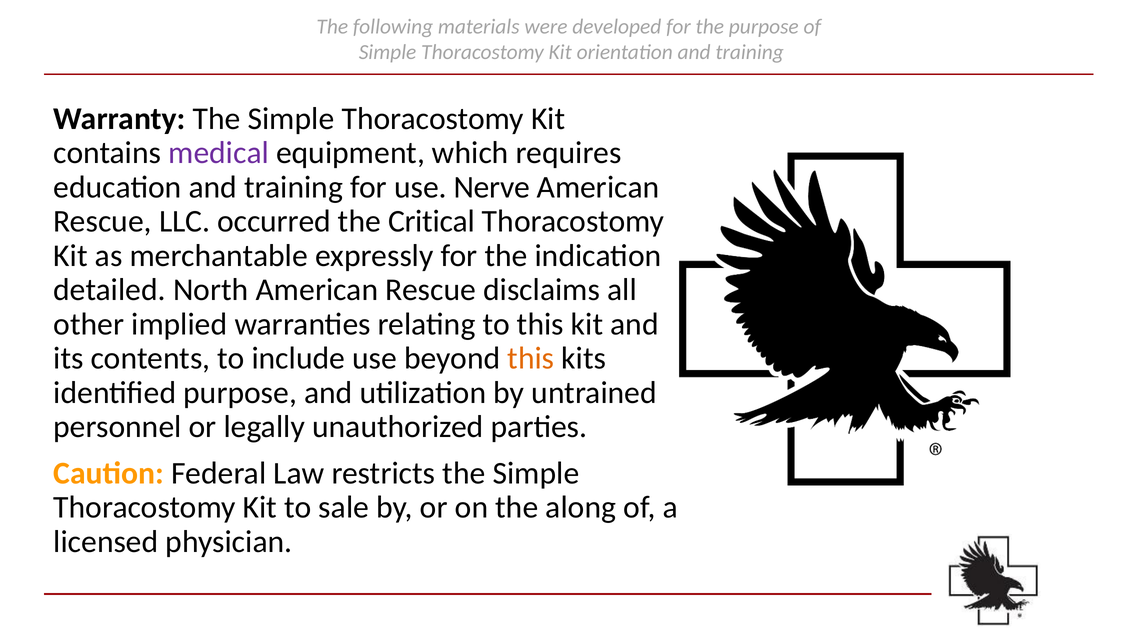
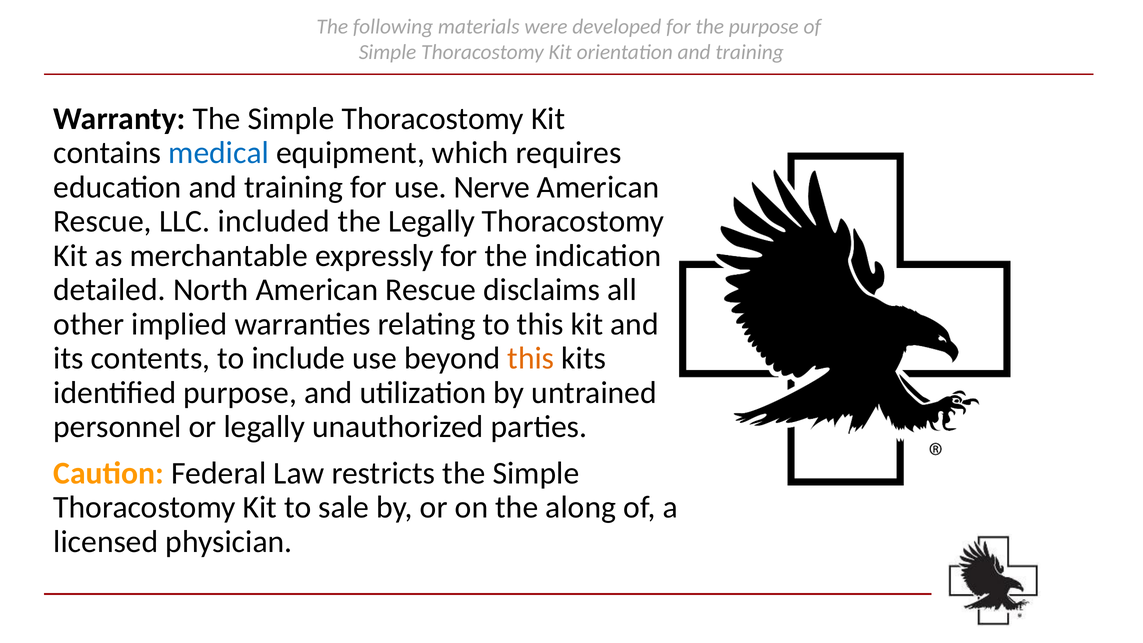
medical colour: purple -> blue
occurred: occurred -> included
the Critical: Critical -> Legally
